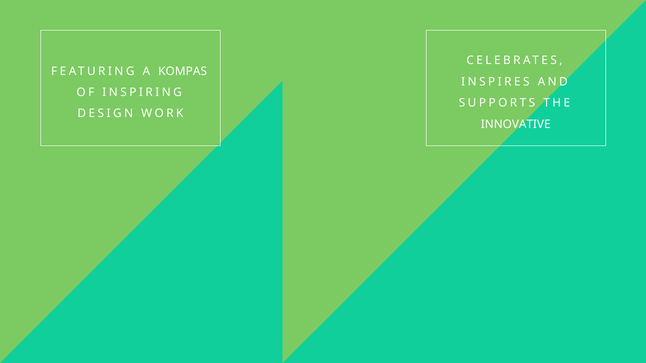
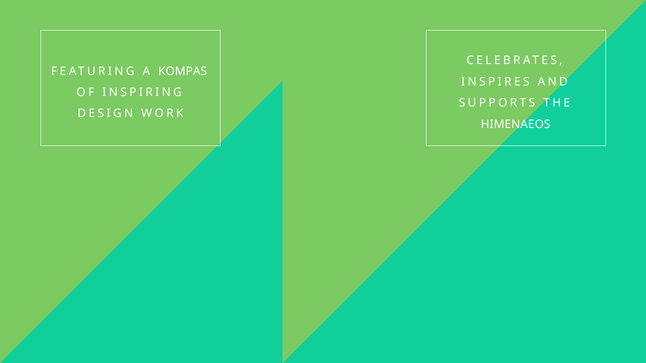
INNOVATIVE: INNOVATIVE -> HIMENAEOS
